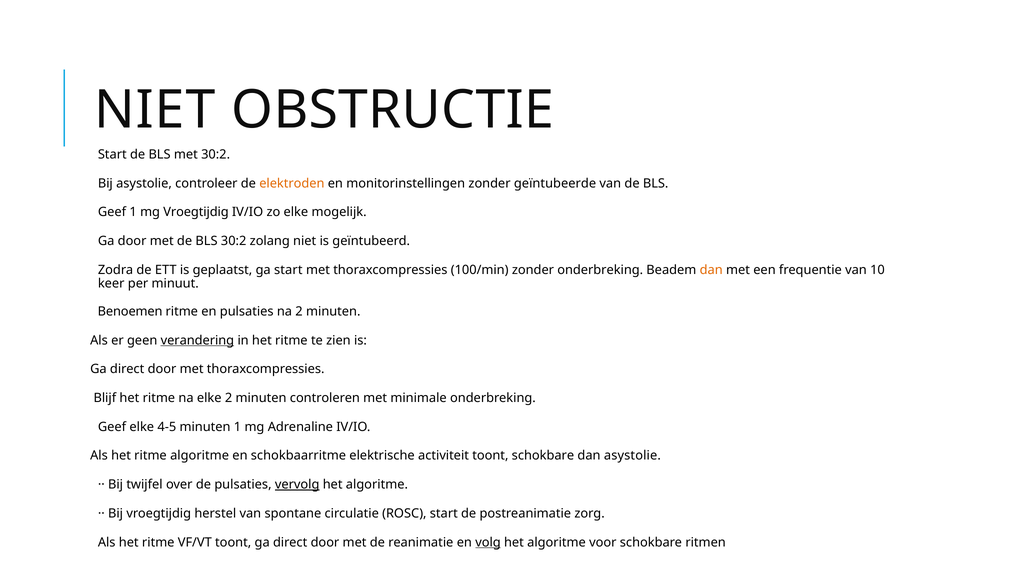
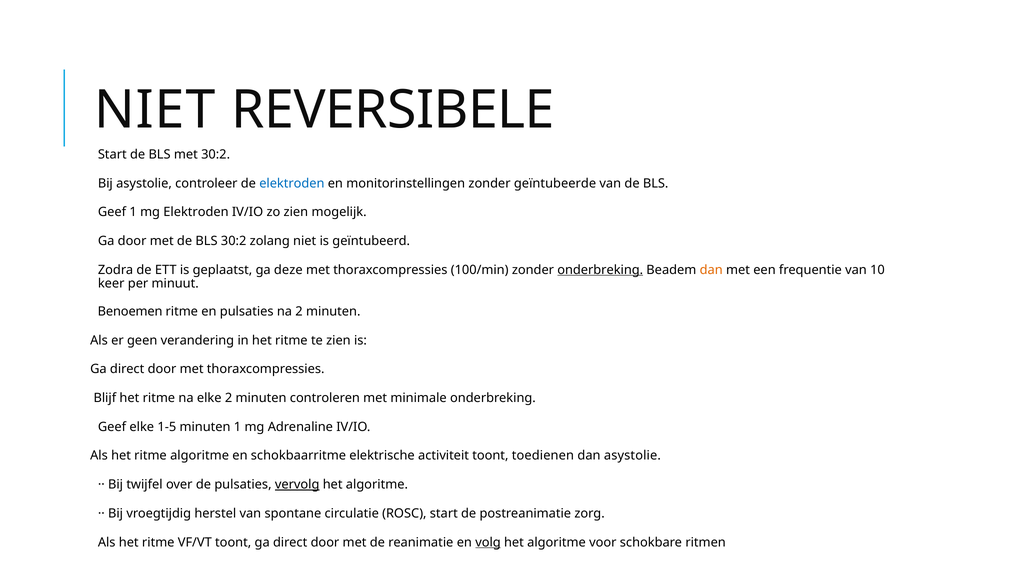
OBSTRUCTIE: OBSTRUCTIE -> REVERSIBELE
elektroden at (292, 183) colour: orange -> blue
mg Vroegtijdig: Vroegtijdig -> Elektroden
zo elke: elke -> zien
ga start: start -> deze
onderbreking at (600, 270) underline: none -> present
verandering underline: present -> none
4-5: 4-5 -> 1-5
toont schokbare: schokbare -> toedienen
